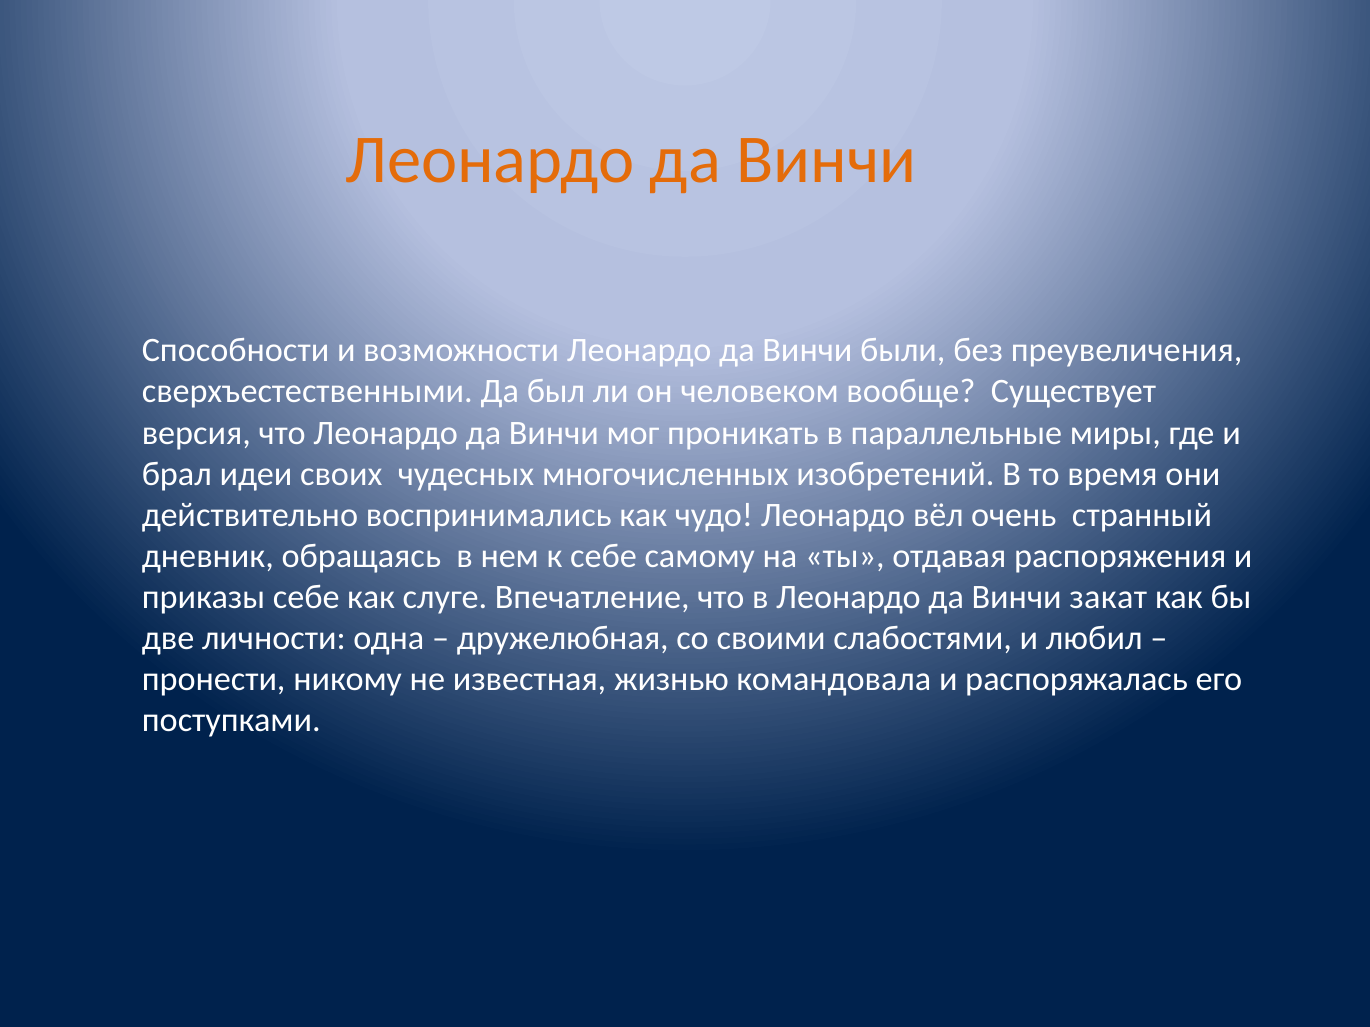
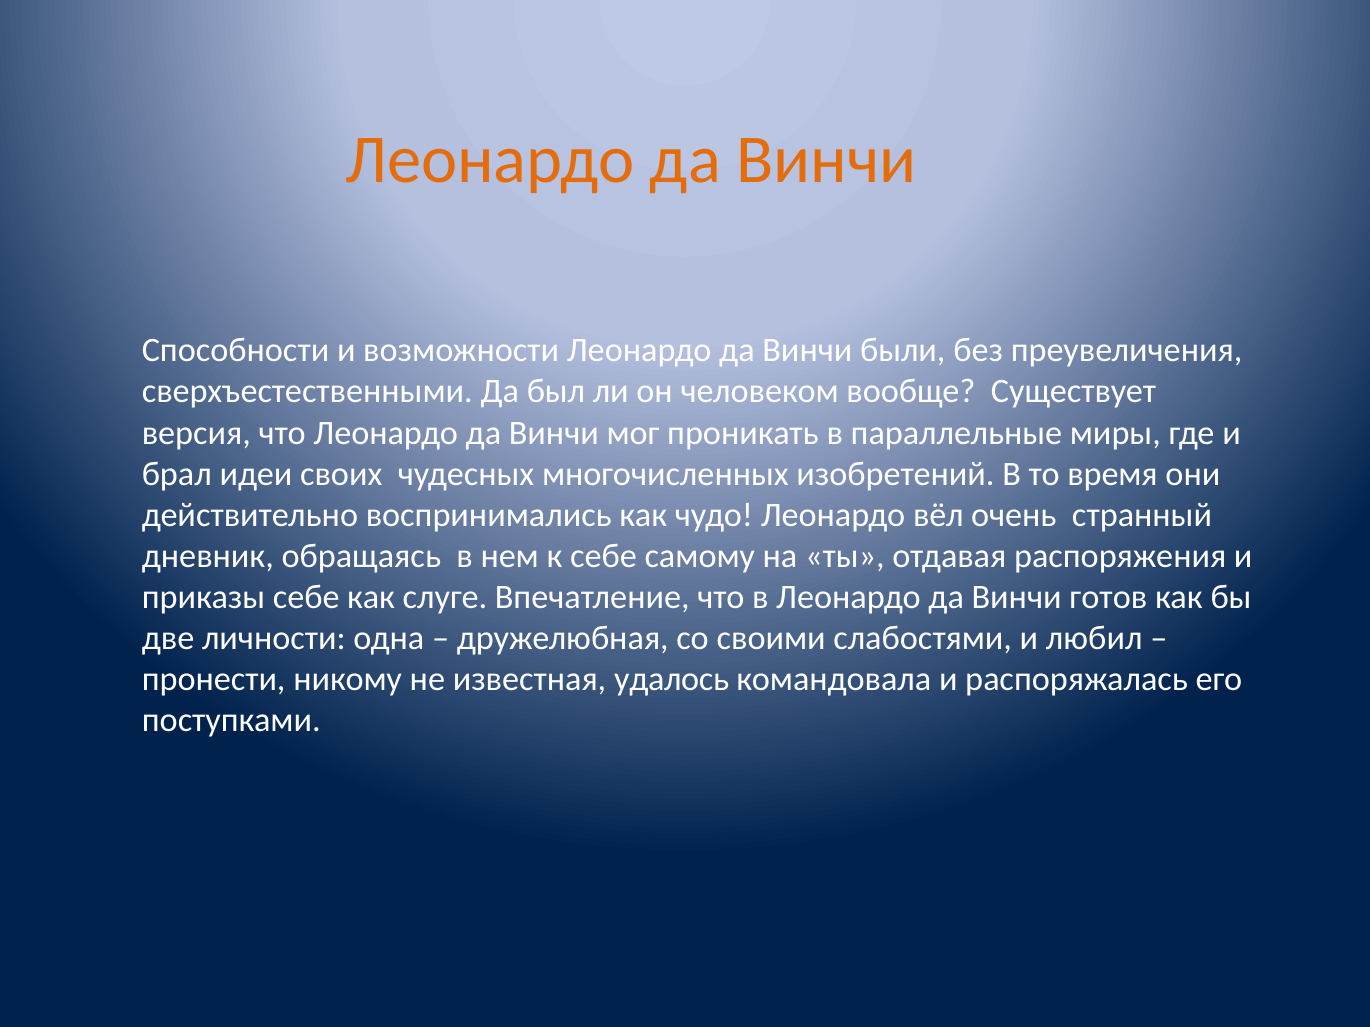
закат: закат -> готов
жизнью: жизнью -> удалось
